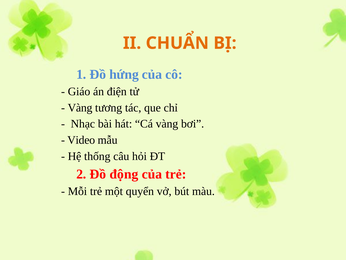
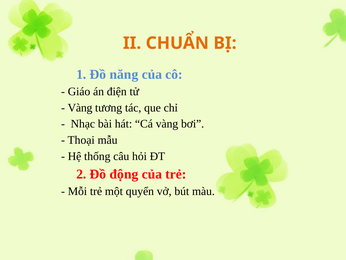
hứng: hứng -> năng
Video: Video -> Thoại
